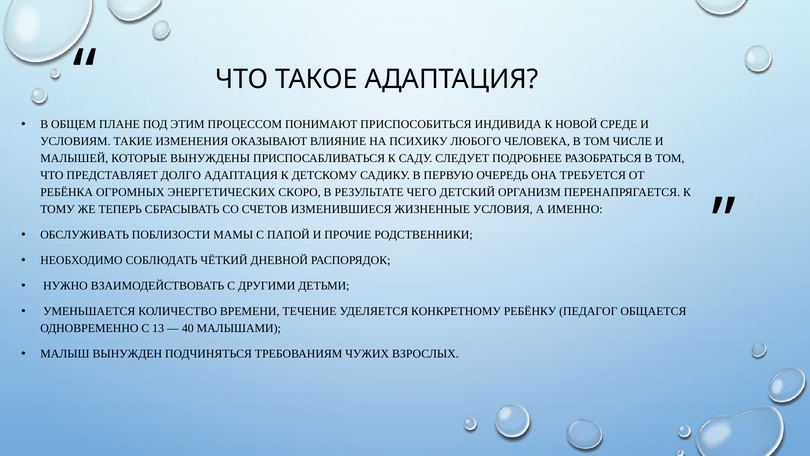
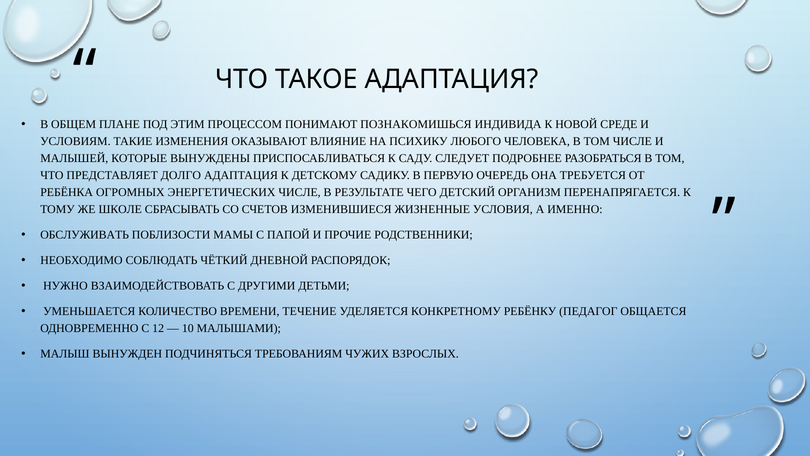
ПРИСПОСОБИТЬСЯ: ПРИСПОСОБИТЬСЯ -> ПОЗНАКОМИШЬСЯ
ЭНЕРГЕТИЧЕСКИХ СКОРО: СКОРО -> ЧИСЛЕ
ТЕПЕРЬ: ТЕПЕРЬ -> ШКОЛЕ
13: 13 -> 12
40: 40 -> 10
